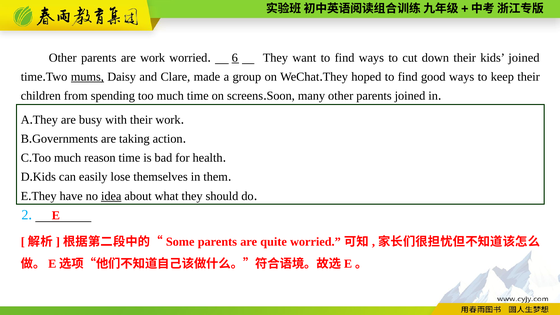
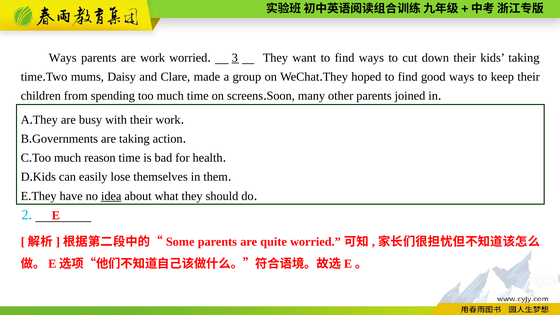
Other at (63, 58): Other -> Ways
6: 6 -> 3
kids joined: joined -> taking
mums underline: present -> none
